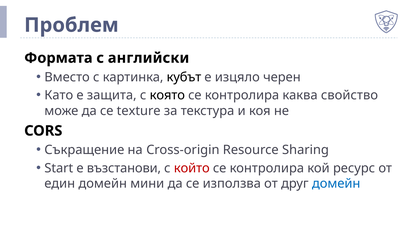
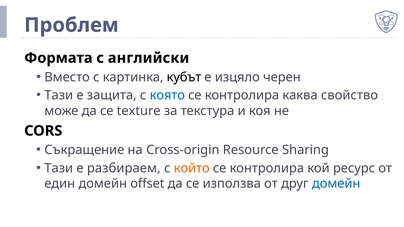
Като at (59, 95): Като -> Тази
която colour: black -> blue
Start at (59, 168): Start -> Тази
възстанови: възстанови -> разбираем
който colour: red -> orange
мини: мини -> offset
